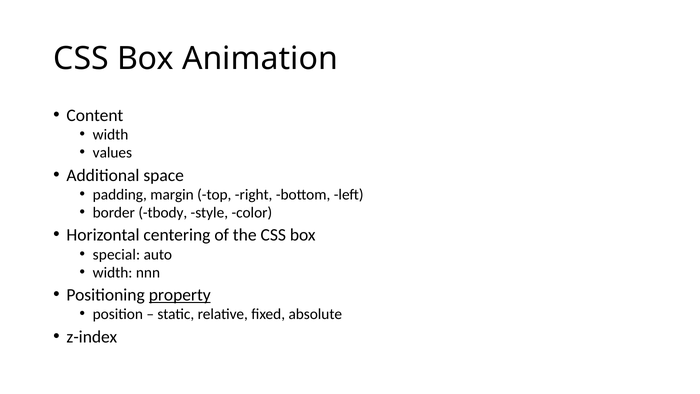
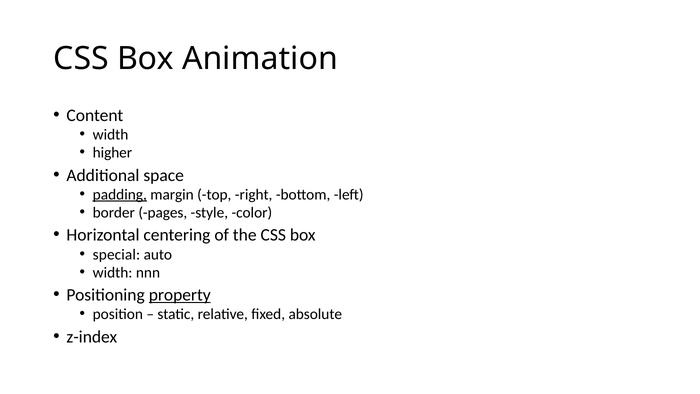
values: values -> higher
padding underline: none -> present
tbody: tbody -> pages
